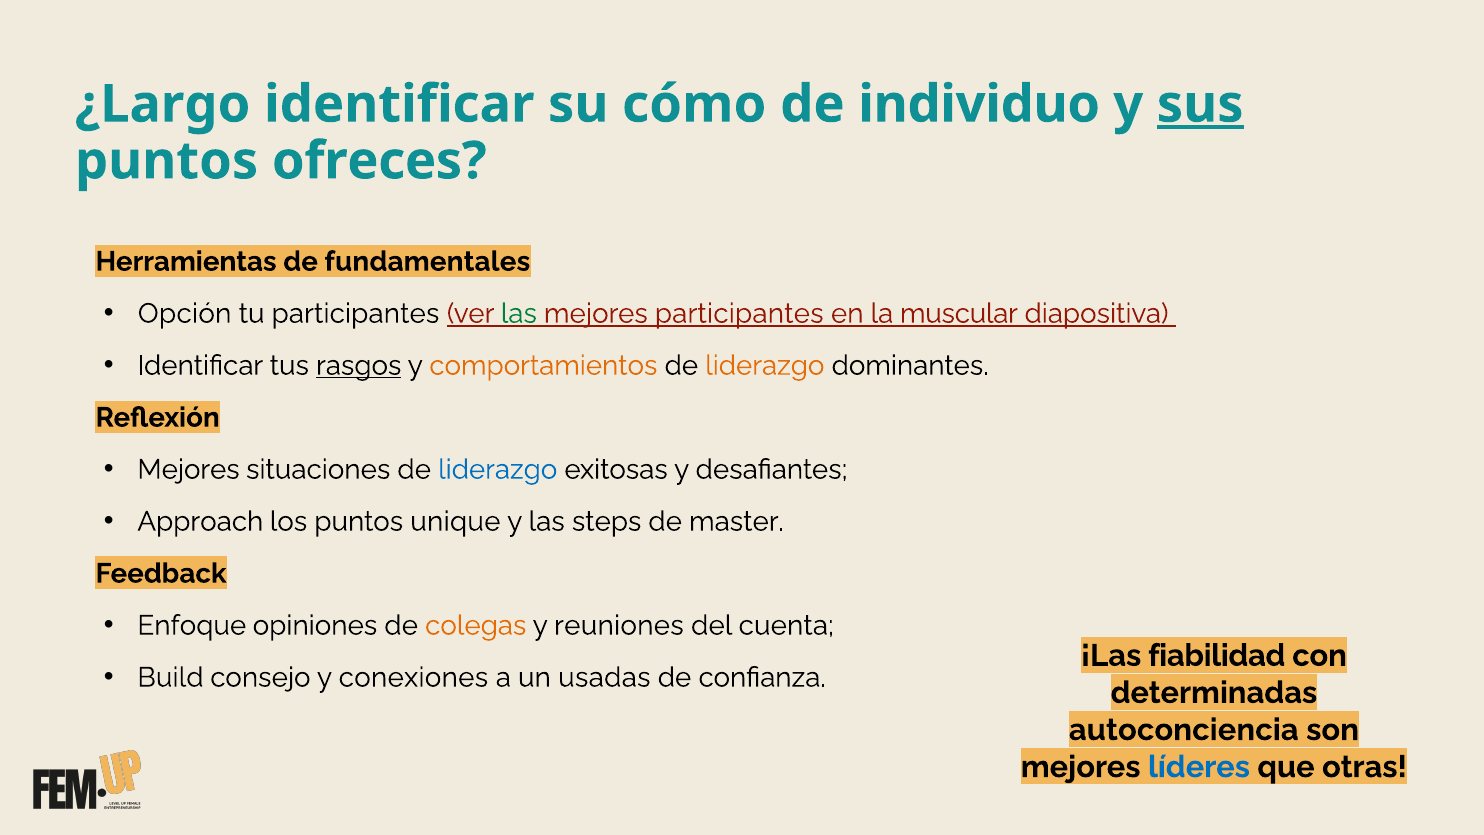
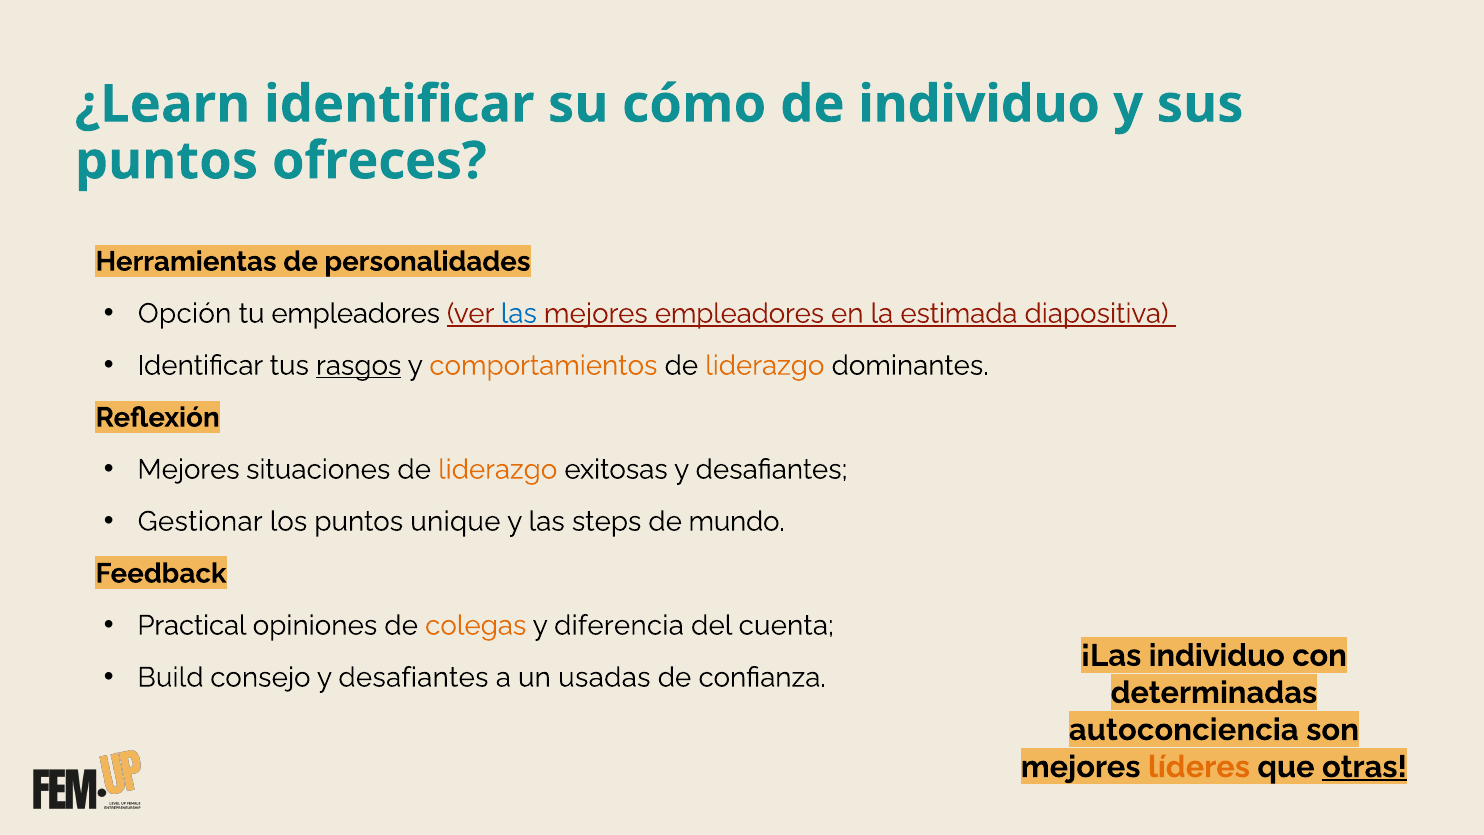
¿Largo: ¿Largo -> ¿Learn
sus underline: present -> none
fundamentales: fundamentales -> personalidades
tu participantes: participantes -> empleadores
las at (519, 313) colour: green -> blue
mejores participantes: participantes -> empleadores
muscular: muscular -> estimada
liderazgo at (498, 469) colour: blue -> orange
Approach: Approach -> Gestionar
master: master -> mundo
Enfoque: Enfoque -> Practical
reuniones: reuniones -> diferencia
¡Las fiabilidad: fiabilidad -> individuo
consejo y conexiones: conexiones -> desafiantes
líderes colour: blue -> orange
otras underline: none -> present
